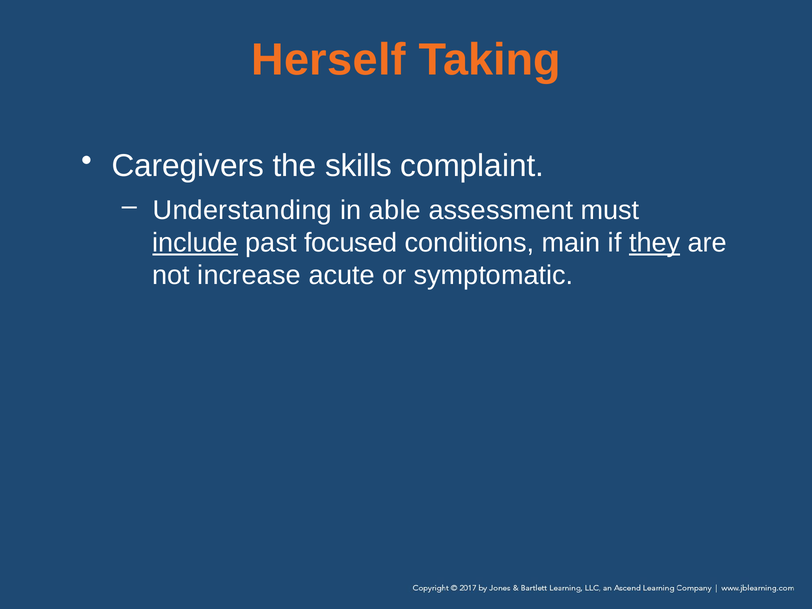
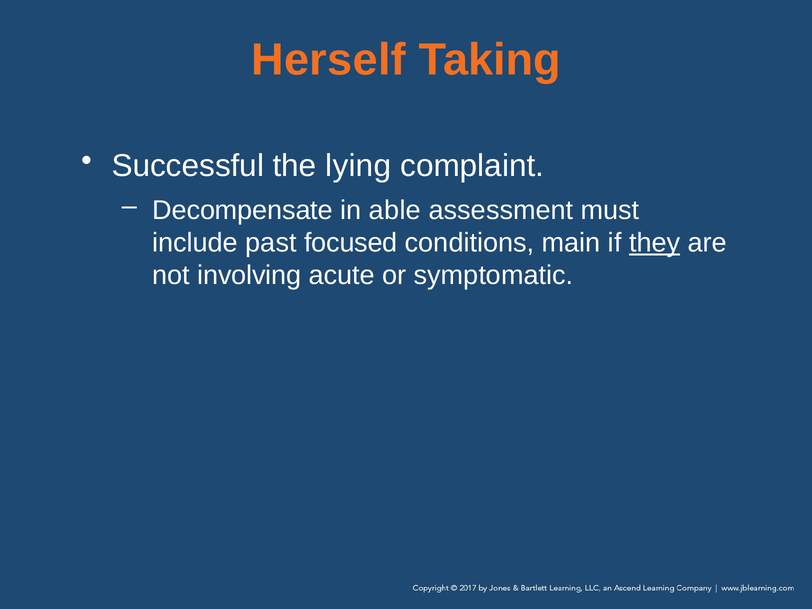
Caregivers: Caregivers -> Successful
skills: skills -> lying
Understanding: Understanding -> Decompensate
include underline: present -> none
increase: increase -> involving
